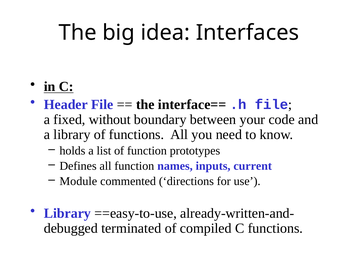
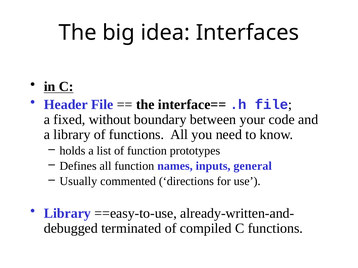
current: current -> general
Module: Module -> Usually
